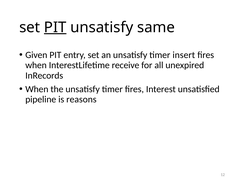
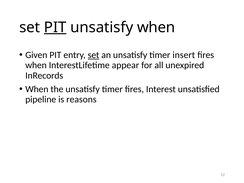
unsatisfy same: same -> when
set at (93, 55) underline: none -> present
receive: receive -> appear
